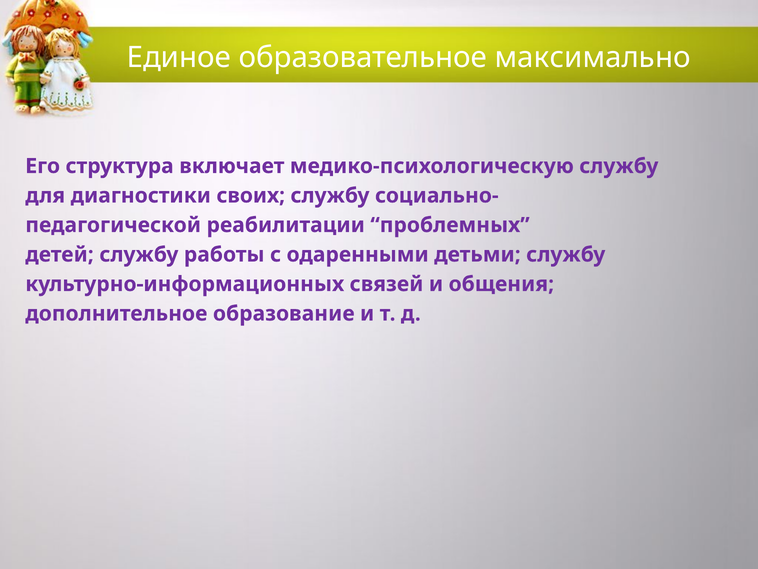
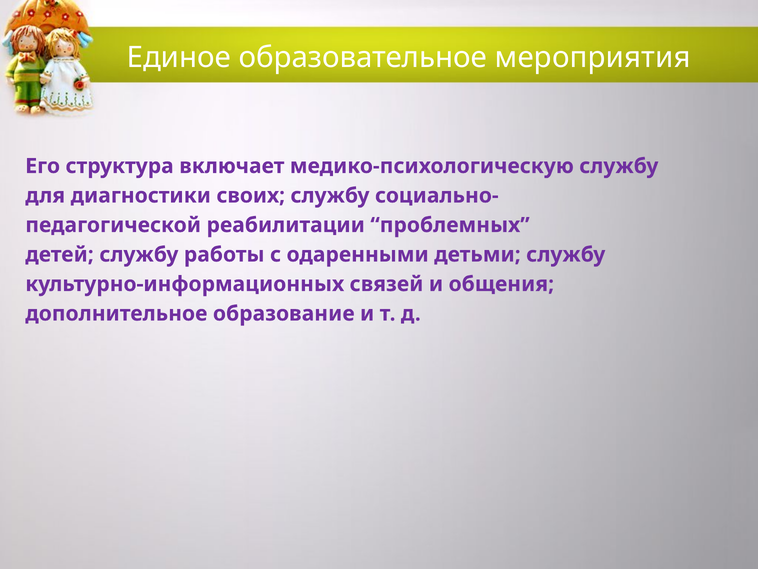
максимально: максимально -> мероприятия
